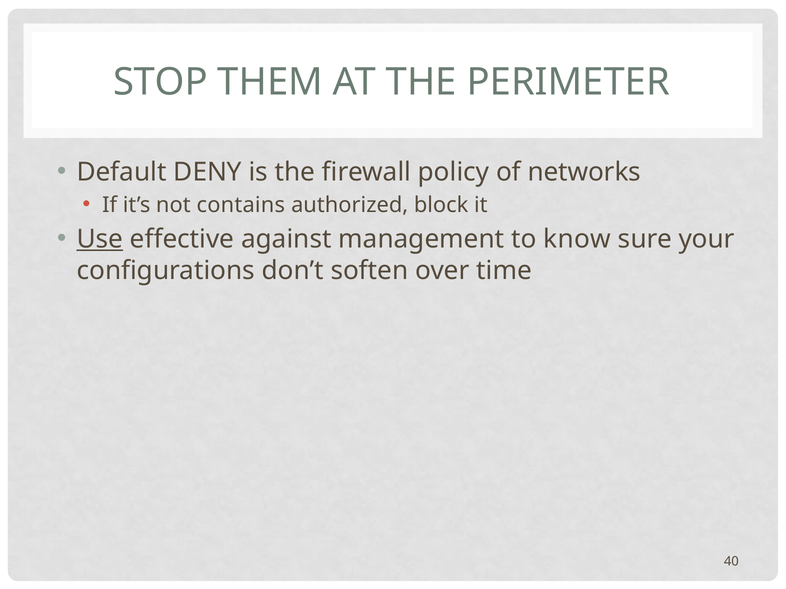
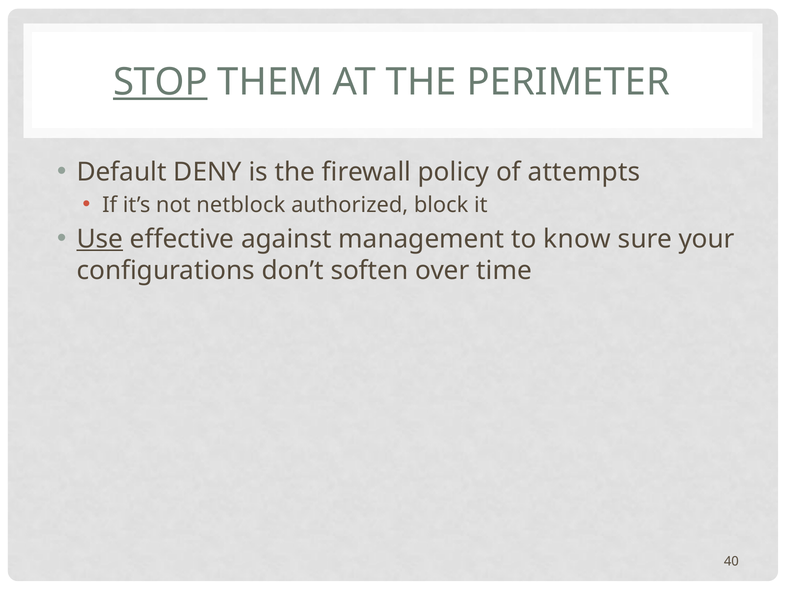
STOP underline: none -> present
networks: networks -> attempts
contains: contains -> netblock
